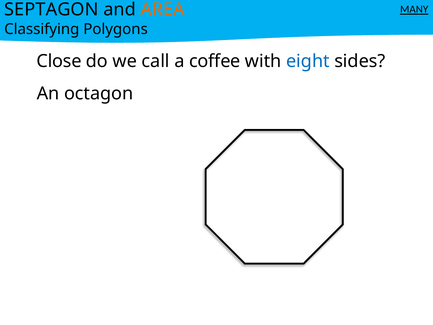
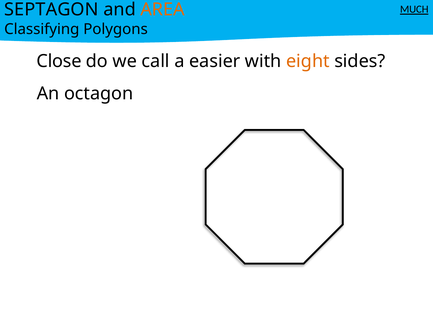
MANY: MANY -> MUCH
coffee: coffee -> easier
eight colour: blue -> orange
